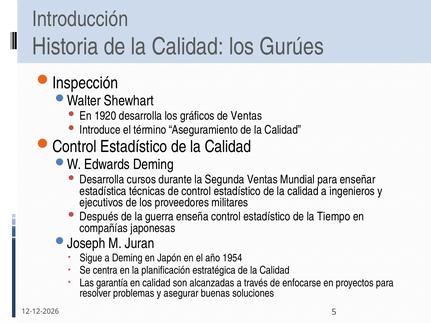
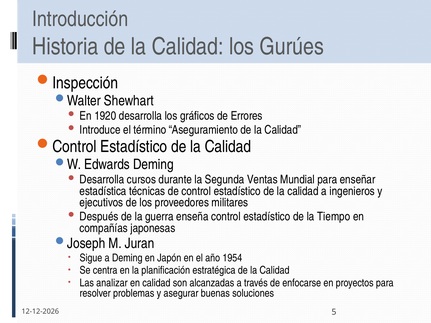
de Ventas: Ventas -> Errores
garantía: garantía -> analizar
